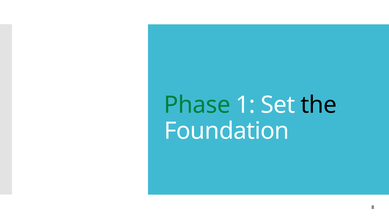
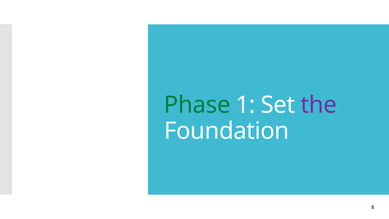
the colour: black -> purple
